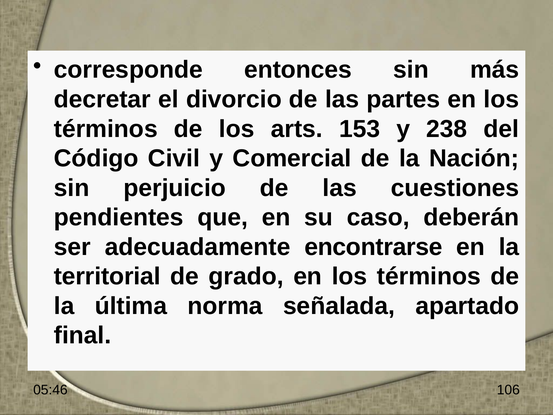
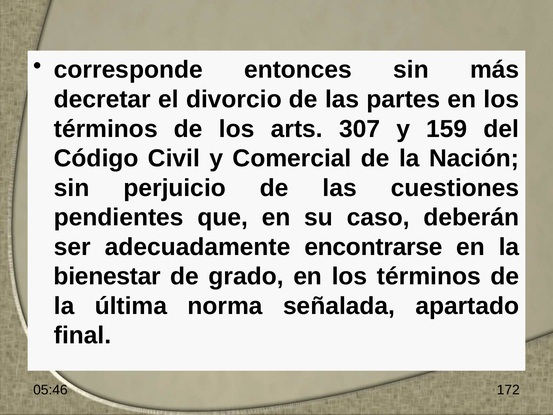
153: 153 -> 307
238: 238 -> 159
territorial: territorial -> bienestar
106: 106 -> 172
